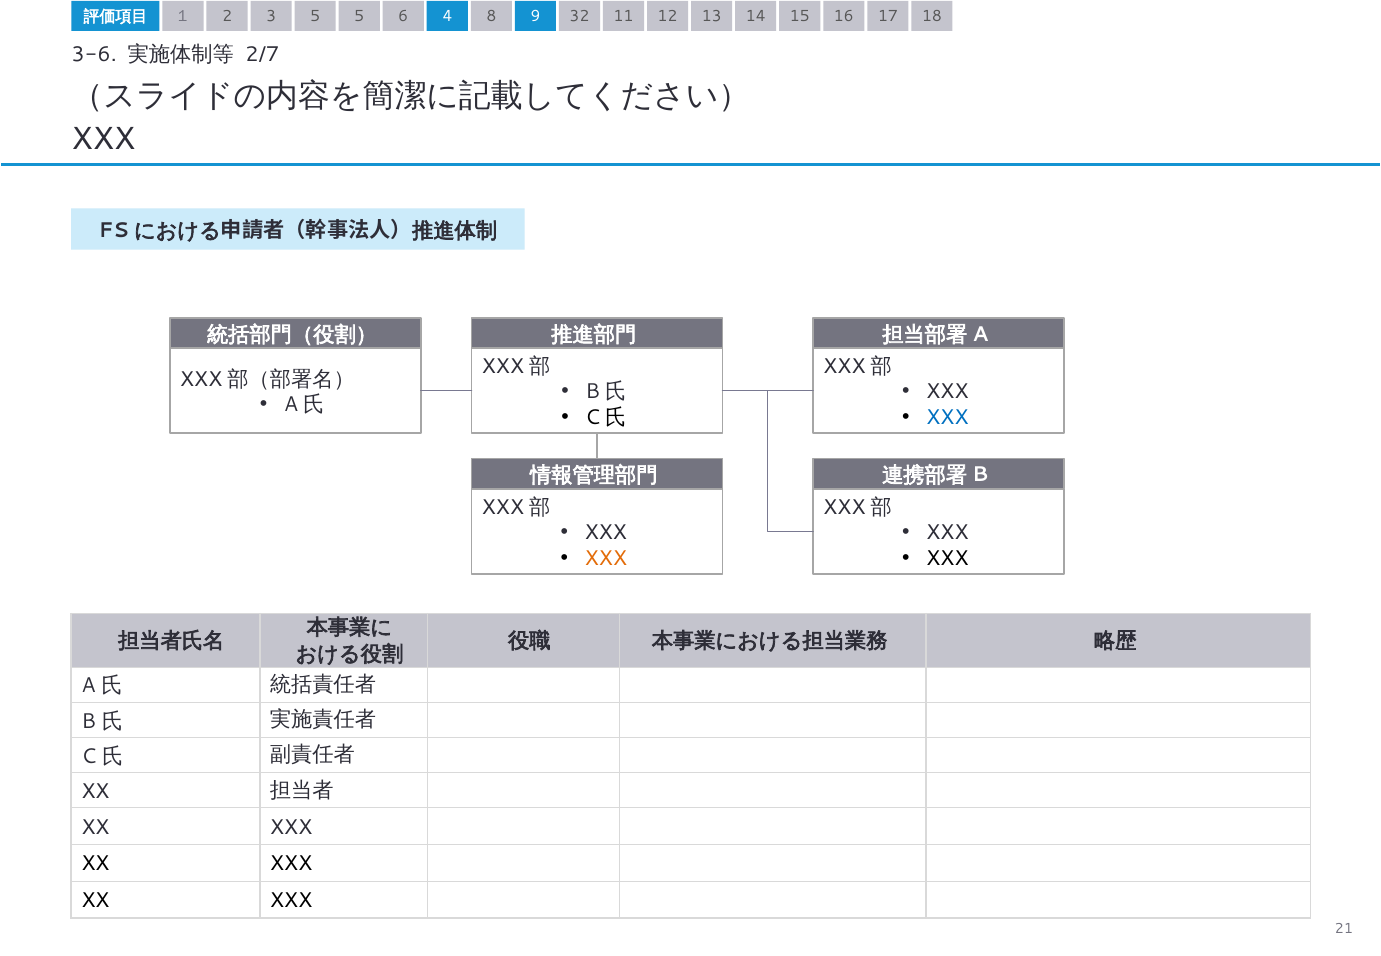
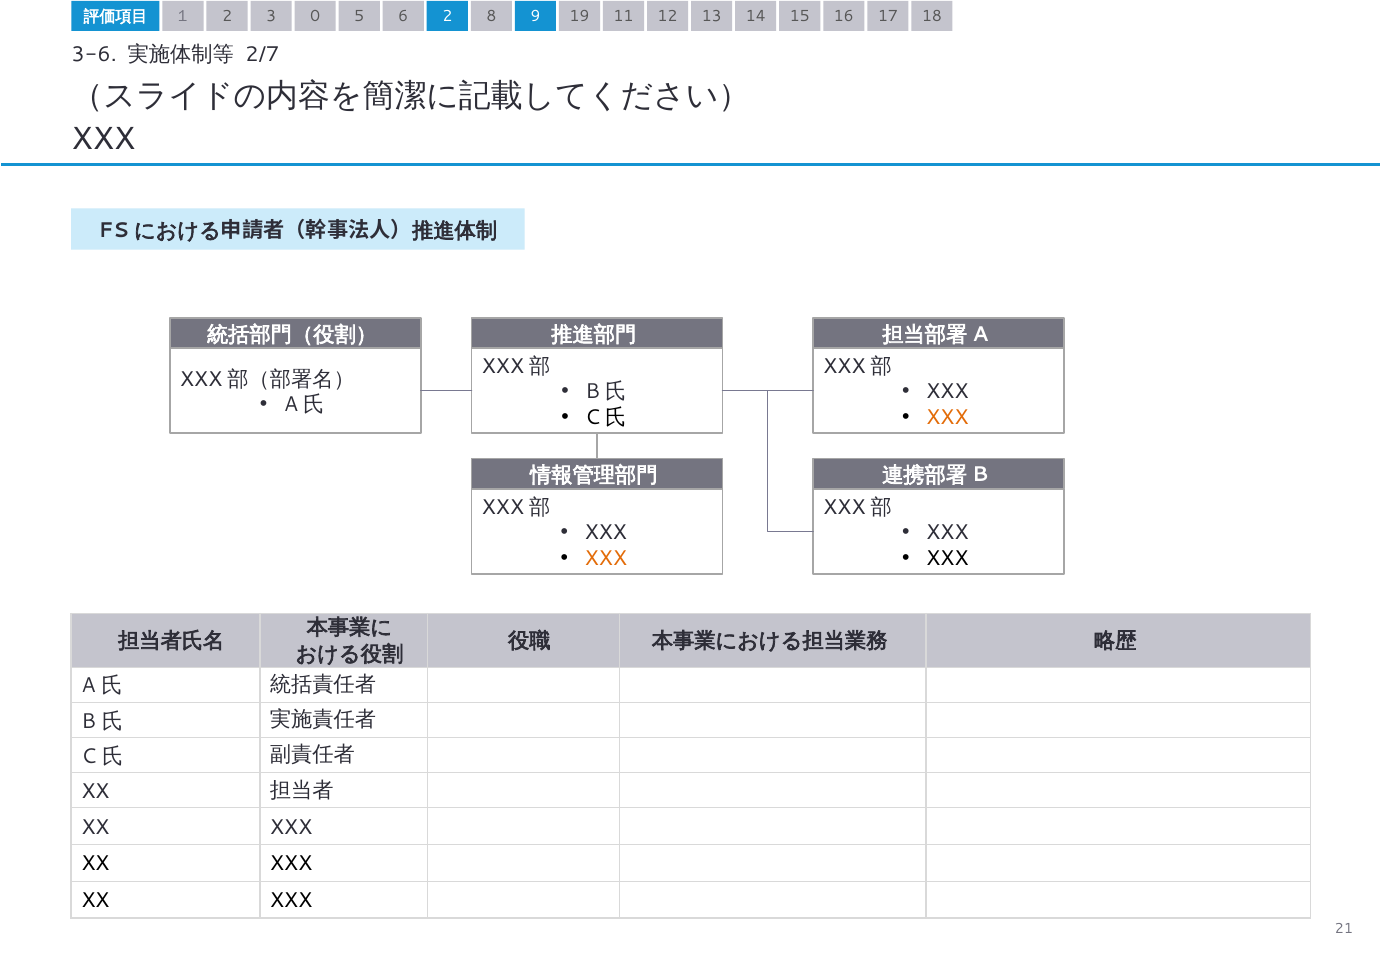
3 5: 5 -> 0
6 4: 4 -> 2
32: 32 -> 19
XXX at (947, 417) colour: blue -> orange
